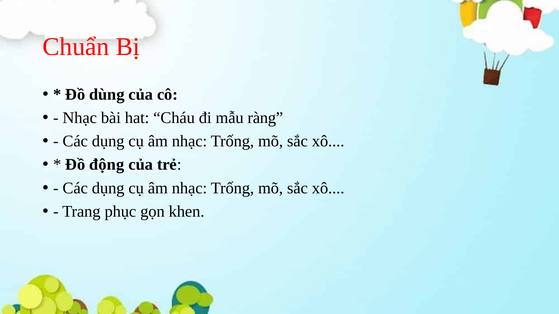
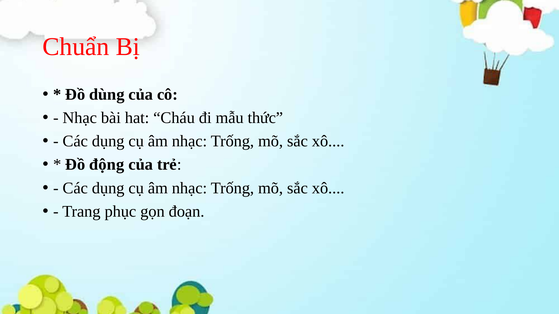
ràng: ràng -> thức
khen: khen -> đoạn
